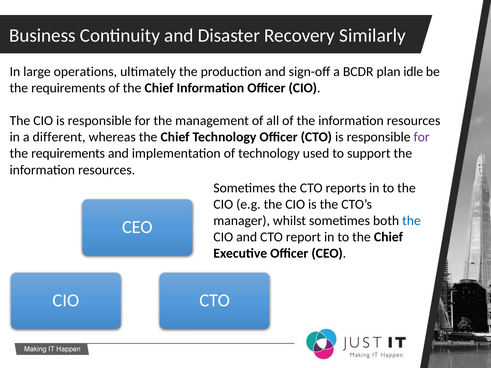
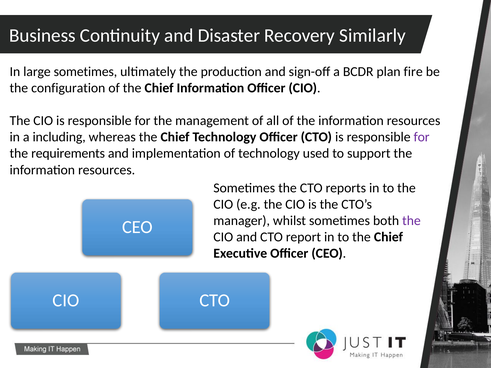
large operations: operations -> sometimes
idle: idle -> fire
requirements at (68, 88): requirements -> configuration
different: different -> including
the at (411, 221) colour: blue -> purple
